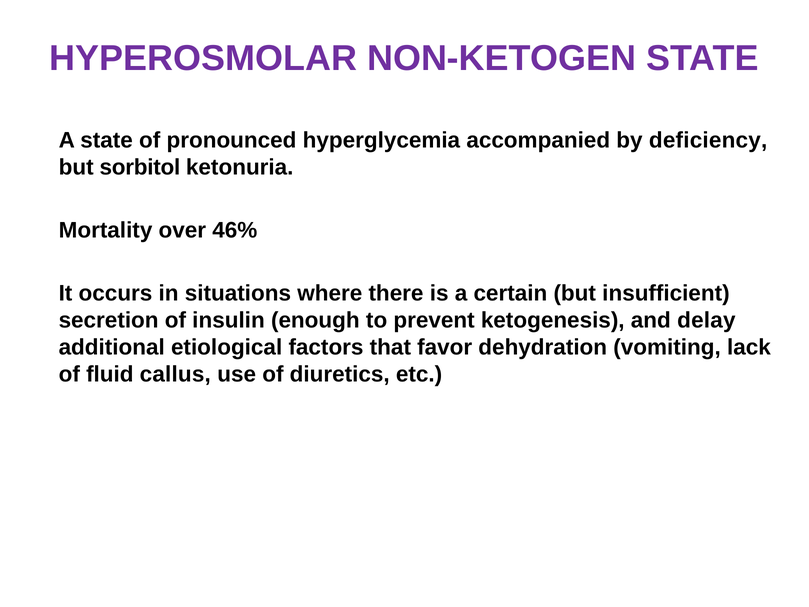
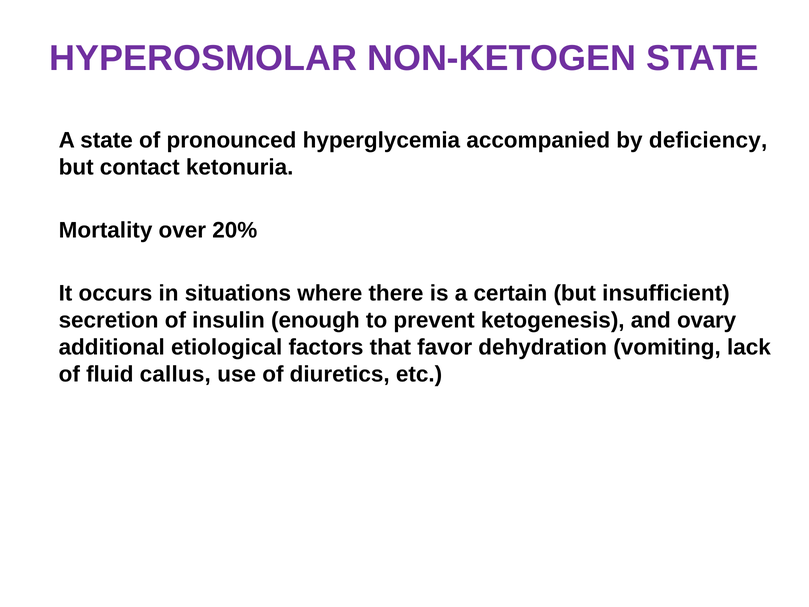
sorbitol: sorbitol -> contact
46%: 46% -> 20%
delay: delay -> ovary
